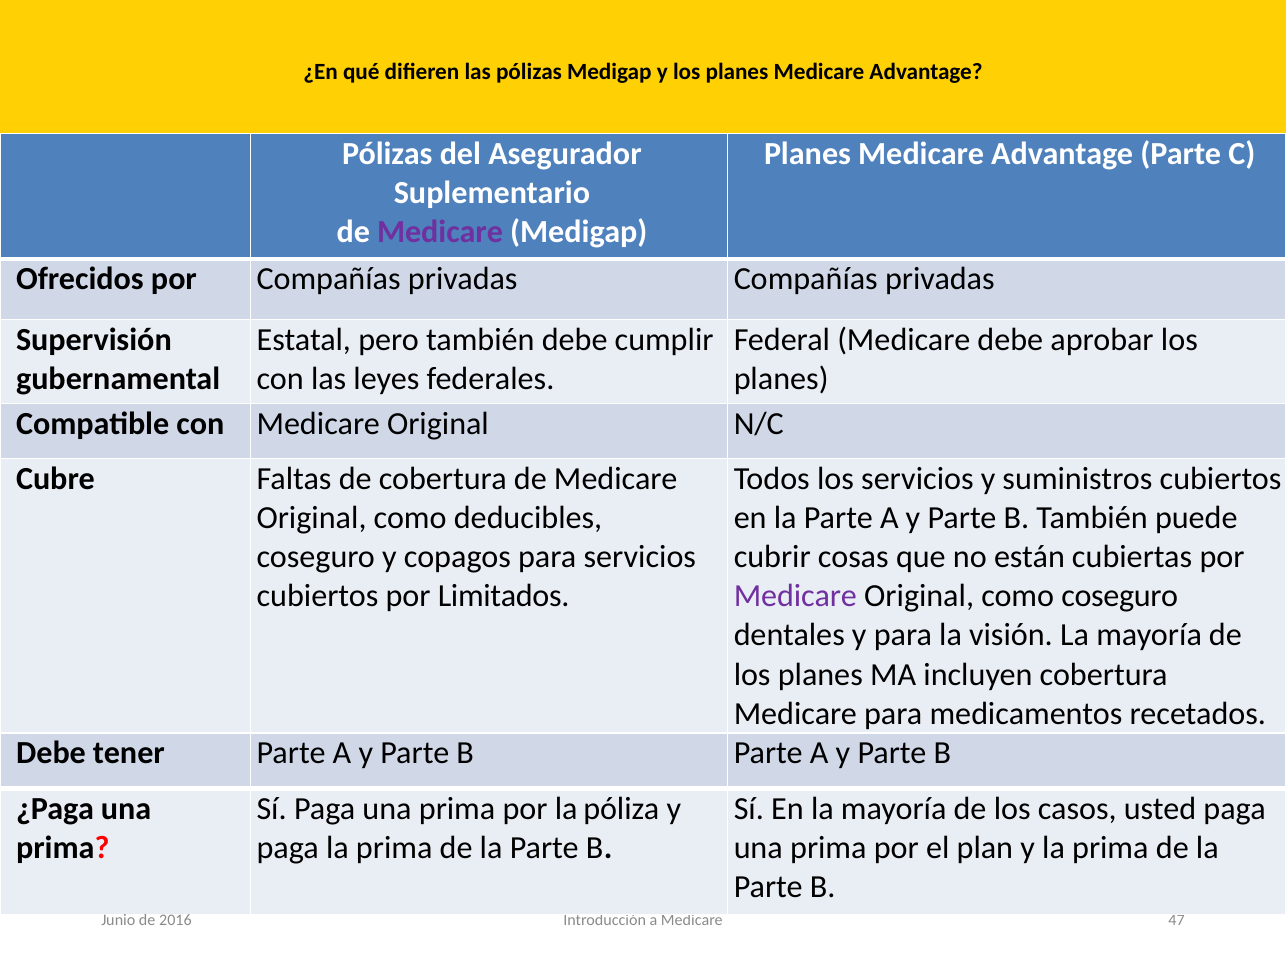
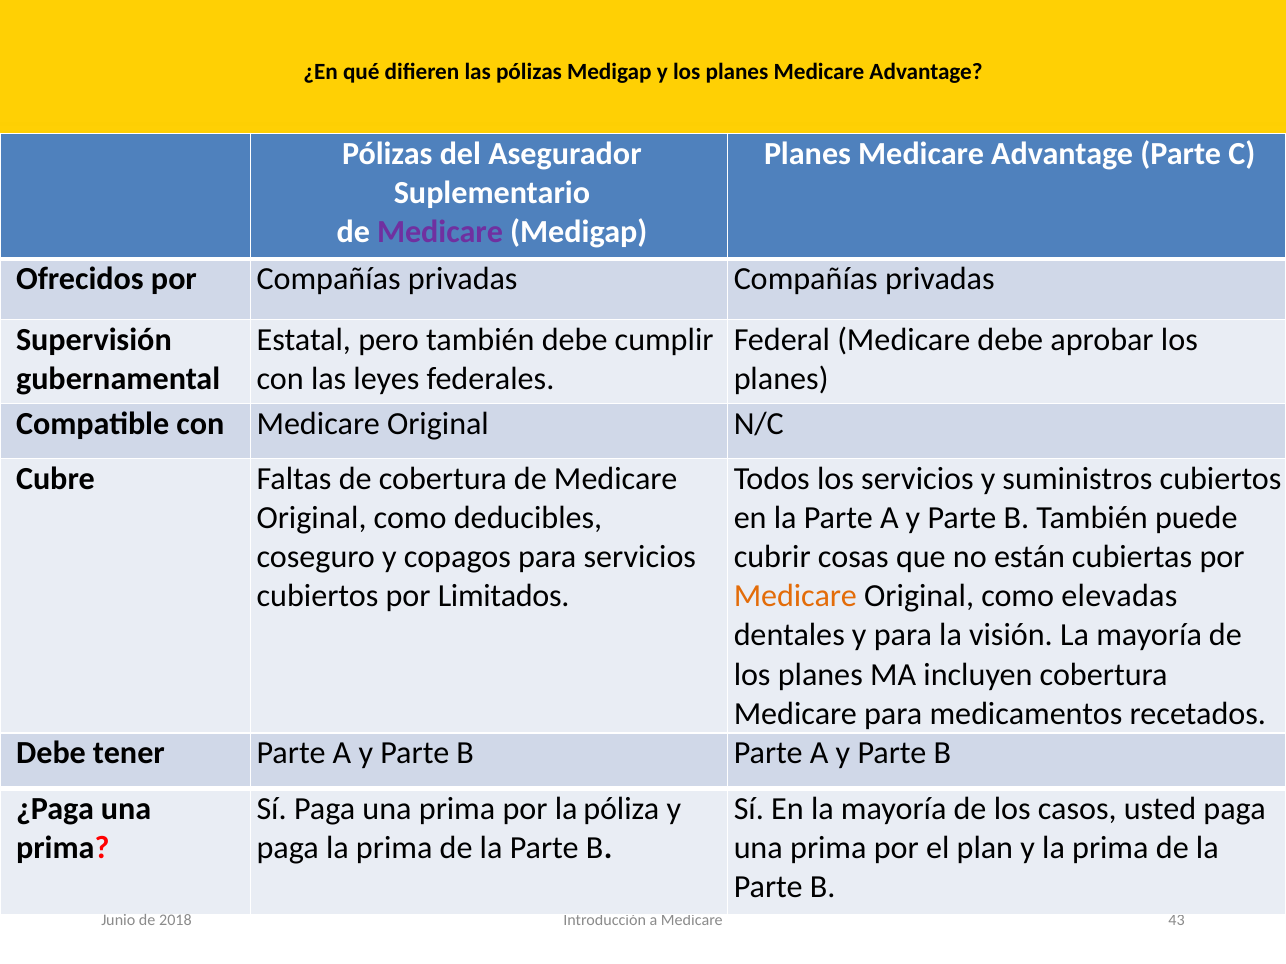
Medicare at (795, 596) colour: purple -> orange
como coseguro: coseguro -> elevadas
47: 47 -> 43
2016: 2016 -> 2018
